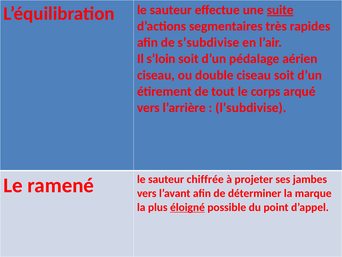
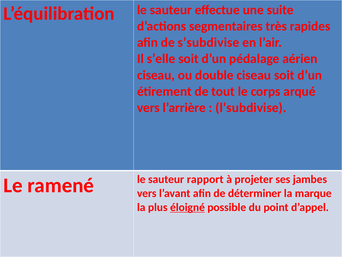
suite underline: present -> none
s’loin: s’loin -> s’elle
chiffrée: chiffrée -> rapport
